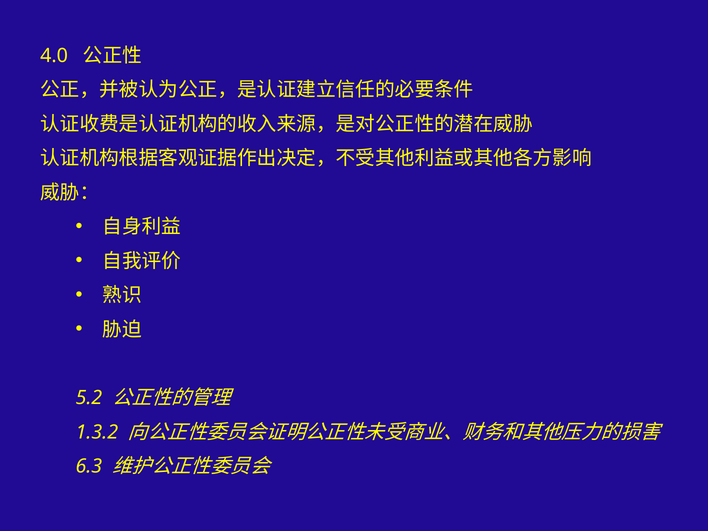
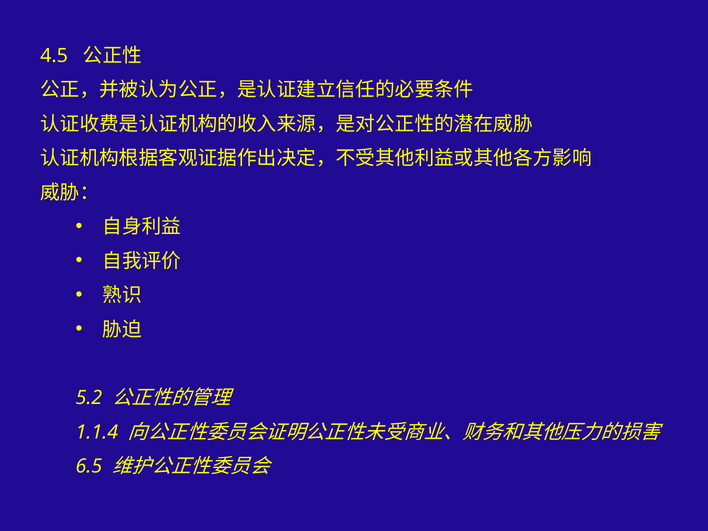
4.0: 4.0 -> 4.5
1.3.2: 1.3.2 -> 1.1.4
6.3: 6.3 -> 6.5
